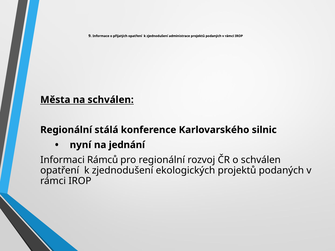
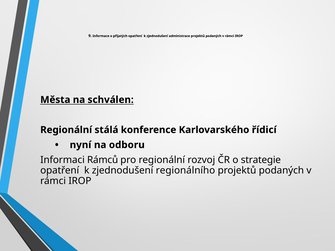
silnic: silnic -> řídicí
jednání: jednání -> odboru
o schválen: schválen -> strategie
ekologických: ekologických -> regionálního
